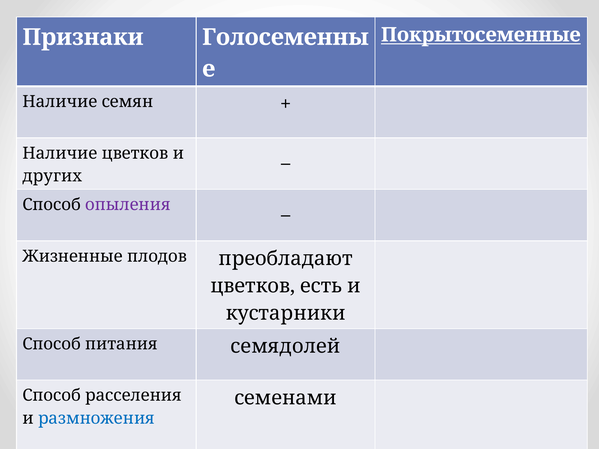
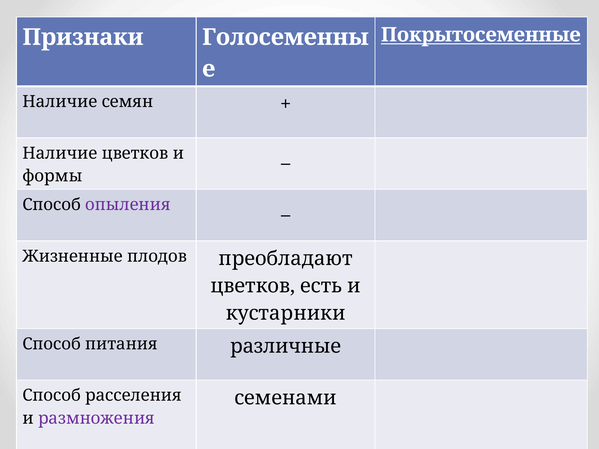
других: других -> формы
семядолей: семядолей -> различные
размножения at (96, 418) colour: blue -> purple
